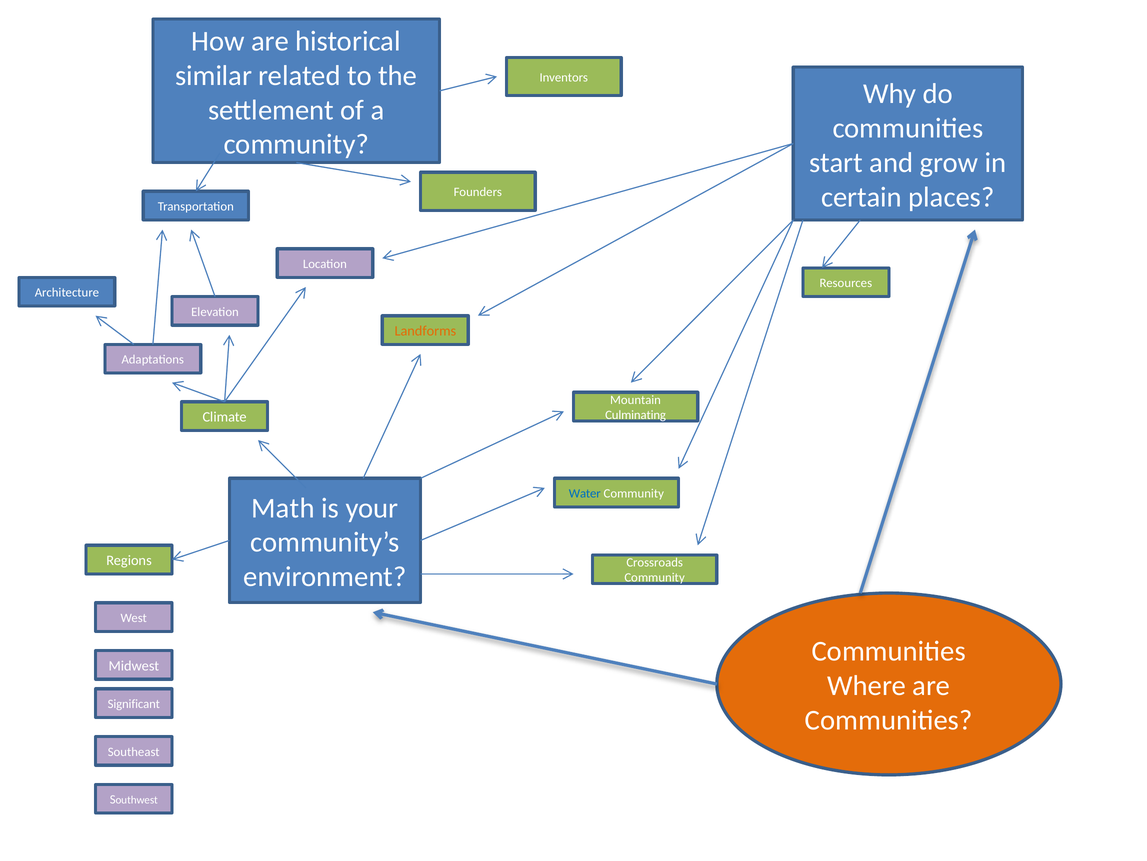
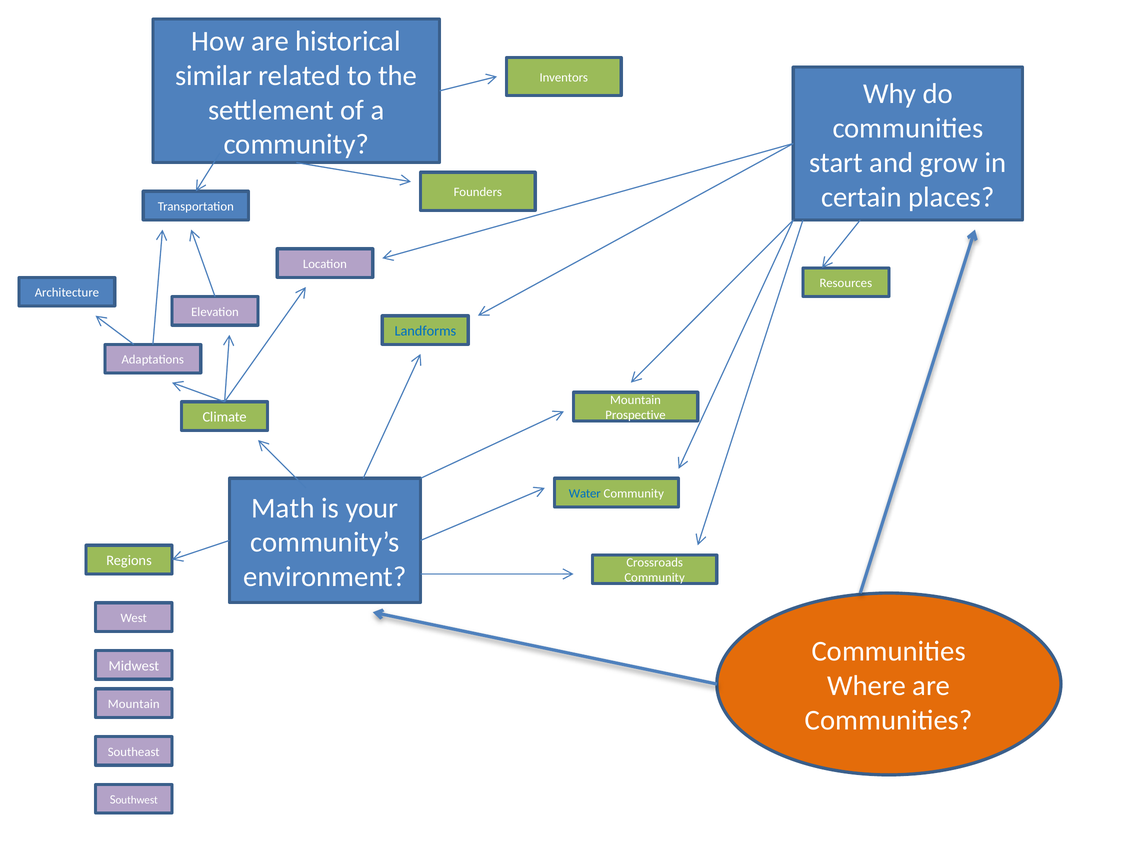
Landforms colour: orange -> blue
Culminating: Culminating -> Prospective
Significant at (134, 703): Significant -> Mountain
